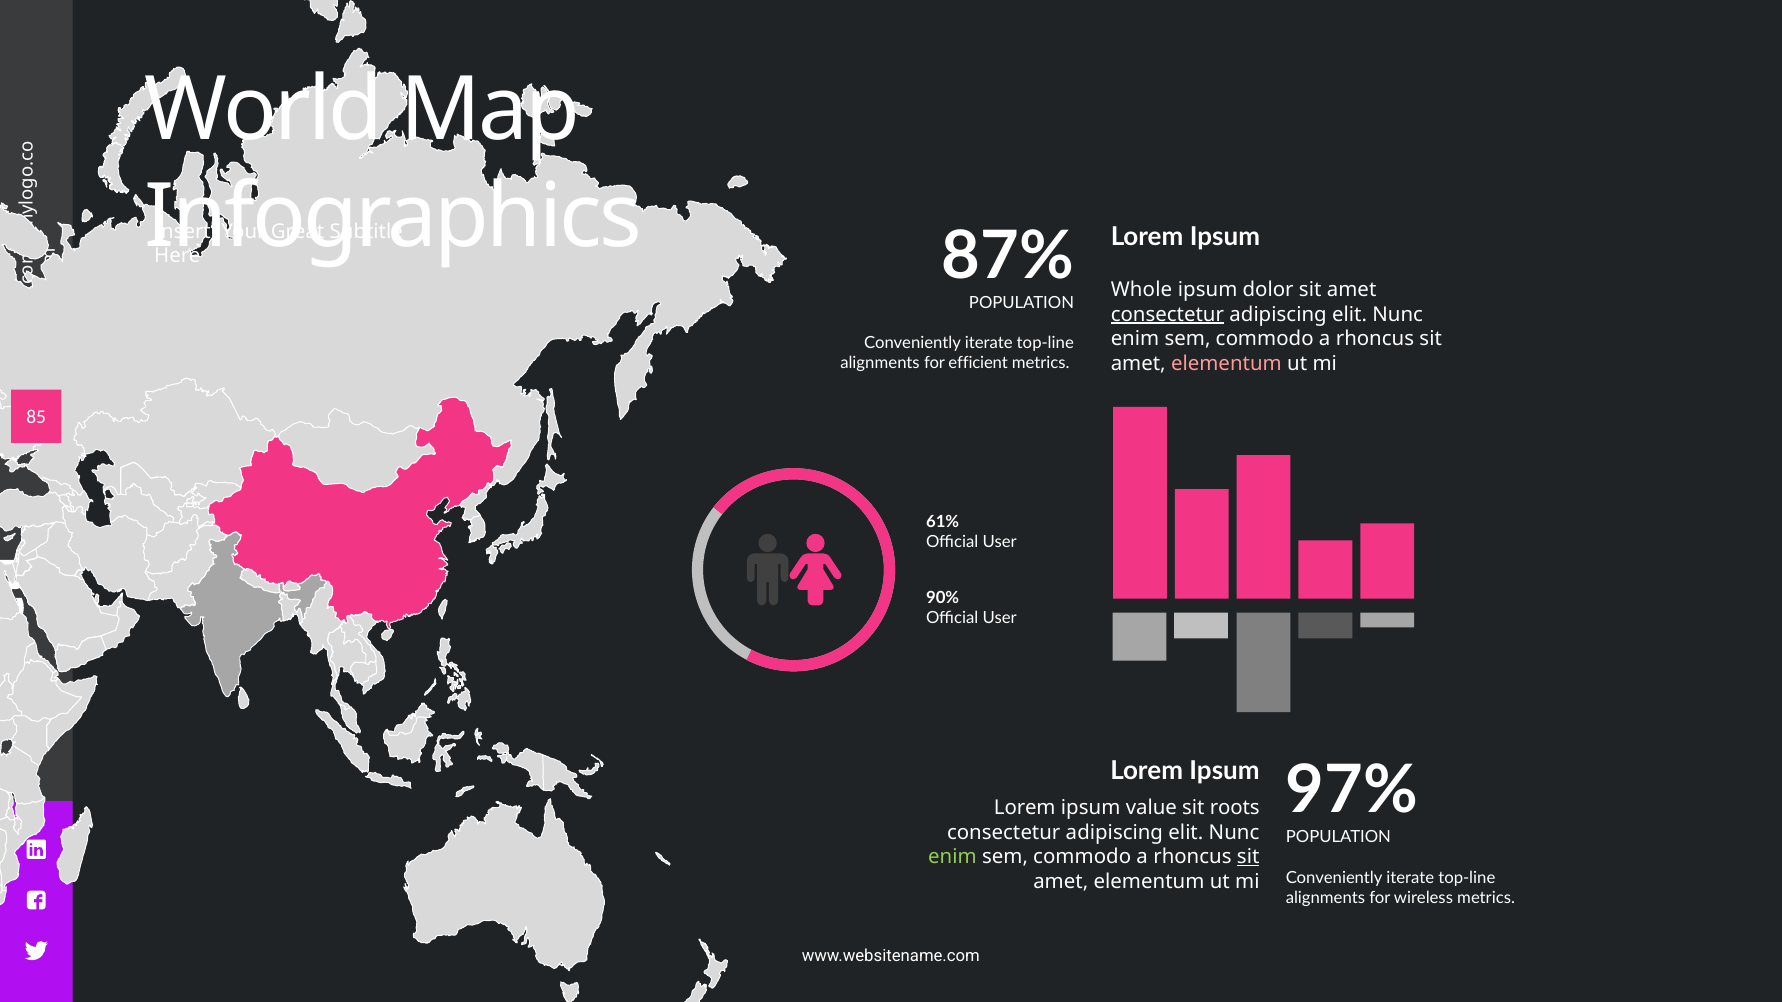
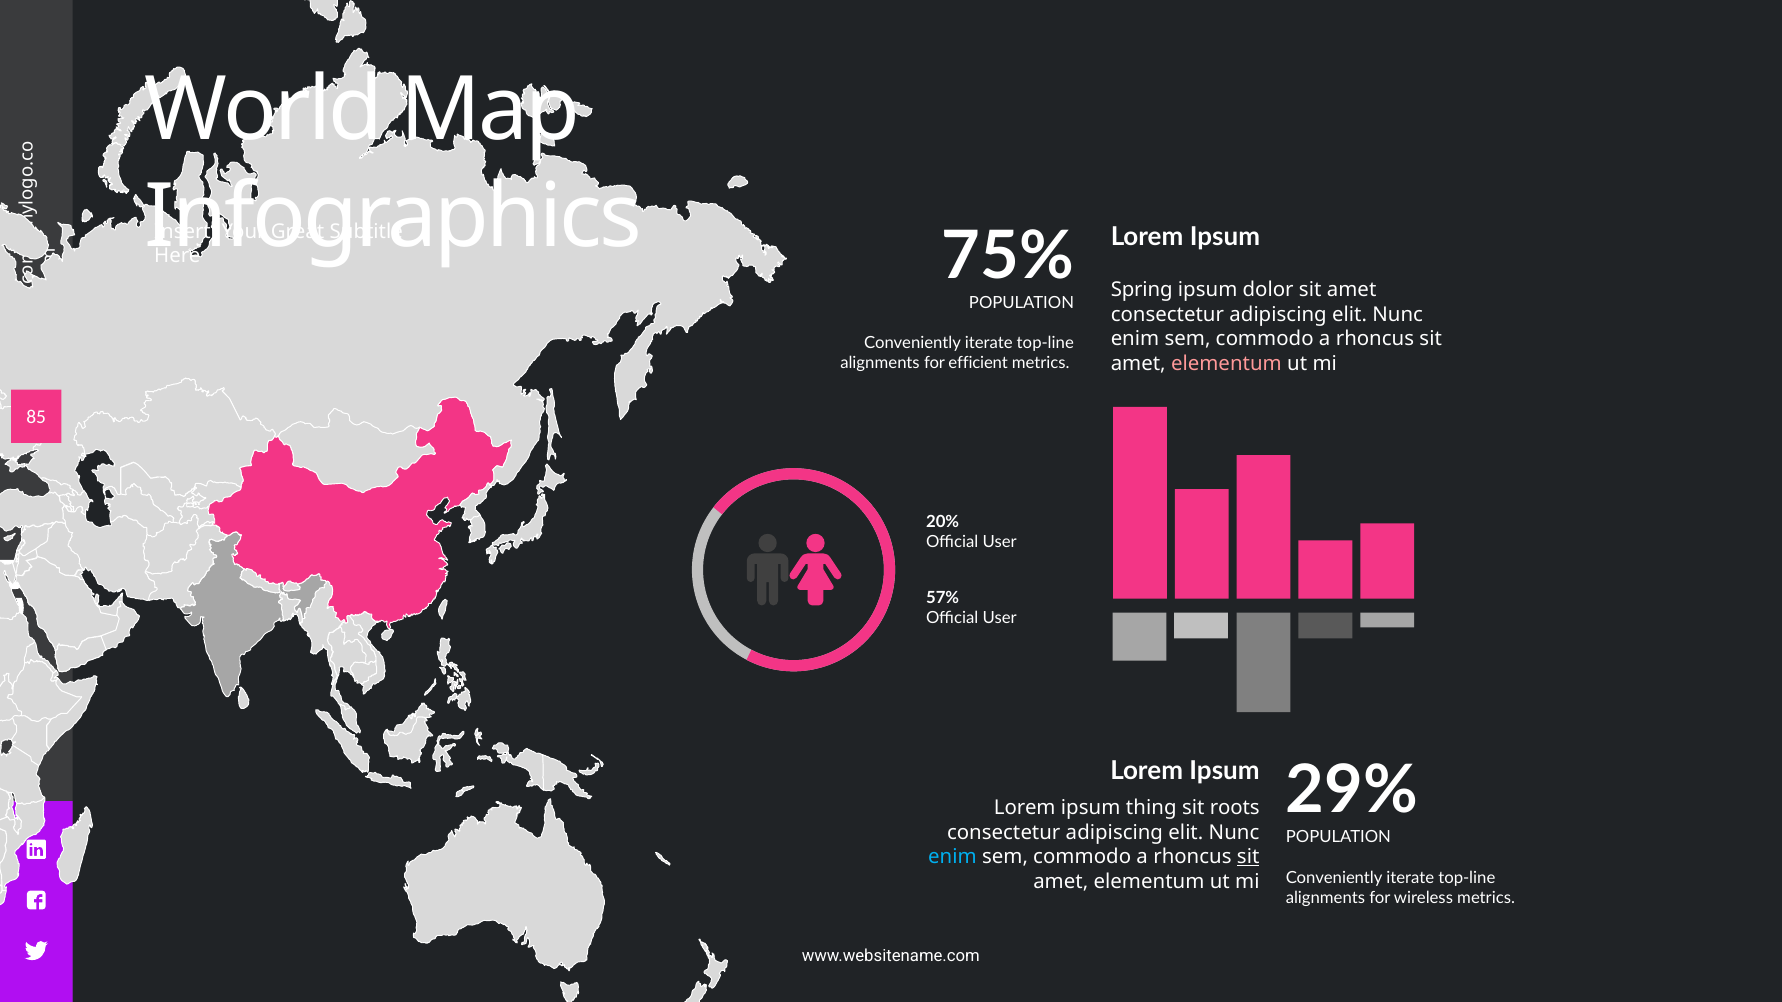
87%: 87% -> 75%
Whole: Whole -> Spring
consectetur at (1167, 314) underline: present -> none
61%: 61% -> 20%
90%: 90% -> 57%
97%: 97% -> 29%
value: value -> thing
enim at (952, 857) colour: light green -> light blue
